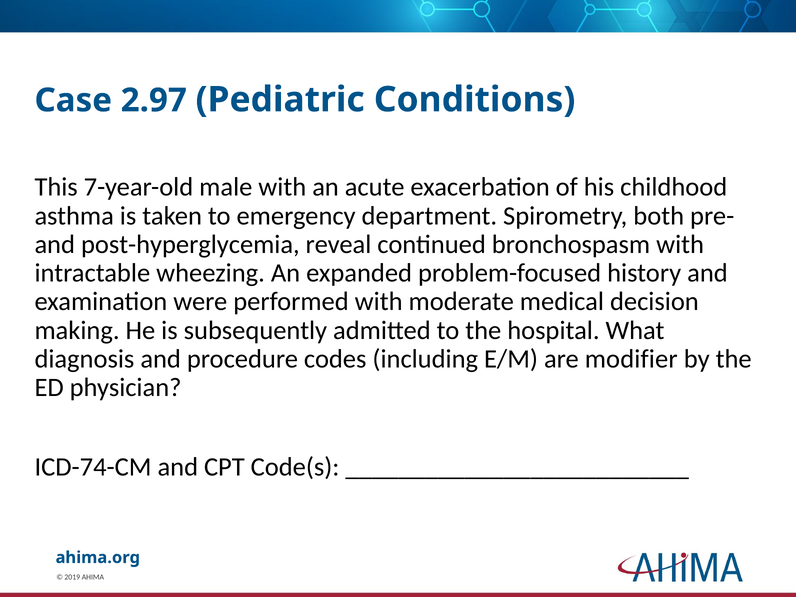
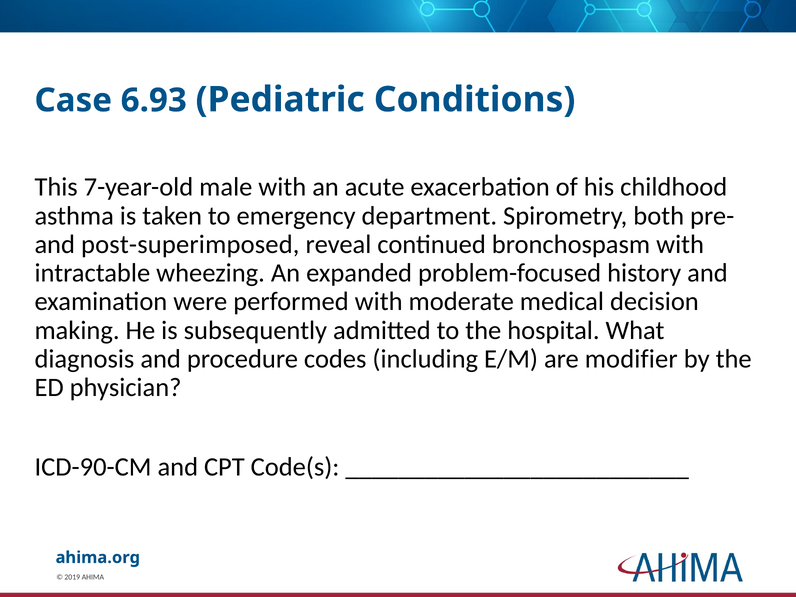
2.97: 2.97 -> 6.93
post-hyperglycemia: post-hyperglycemia -> post-superimposed
ICD-74-CM: ICD-74-CM -> ICD-90-CM
